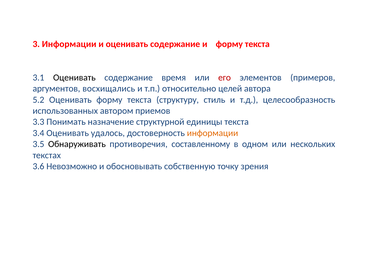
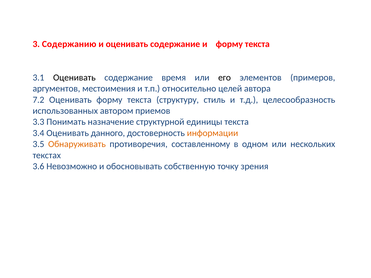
3 Информации: Информации -> Содержанию
его colour: red -> black
восхищались: восхищались -> местоимения
5.2: 5.2 -> 7.2
удалось: удалось -> данного
Обнаруживать colour: black -> orange
